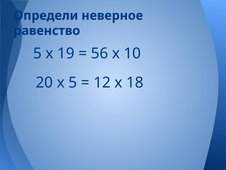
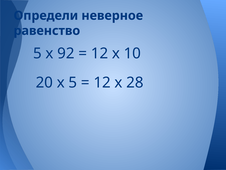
19: 19 -> 92
56 at (100, 53): 56 -> 12
18: 18 -> 28
